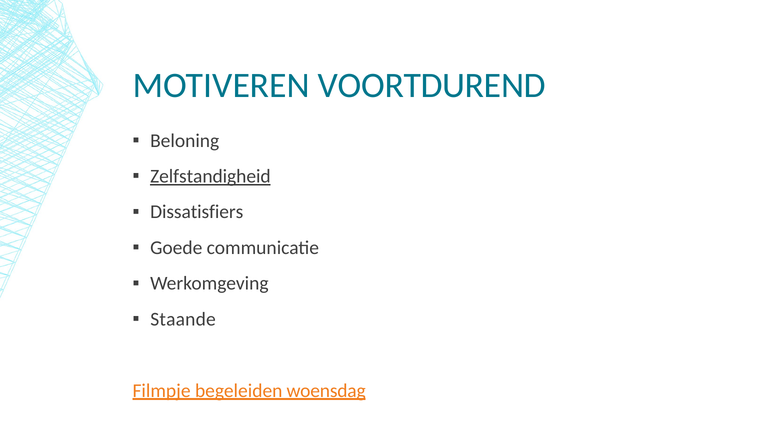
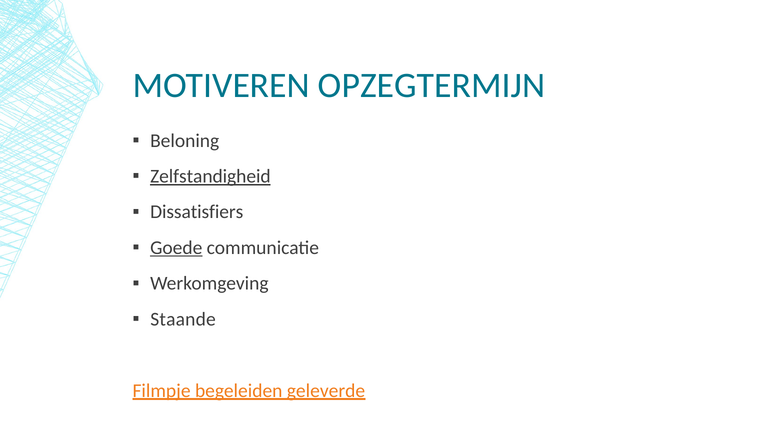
VOORTDUREND: VOORTDUREND -> OPZEGTERMIJN
Goede underline: none -> present
woensdag: woensdag -> geleverde
